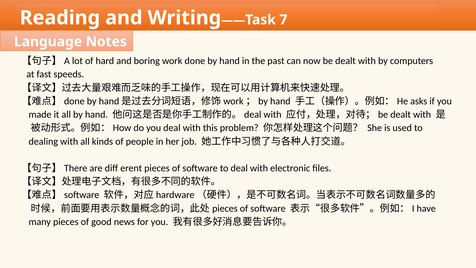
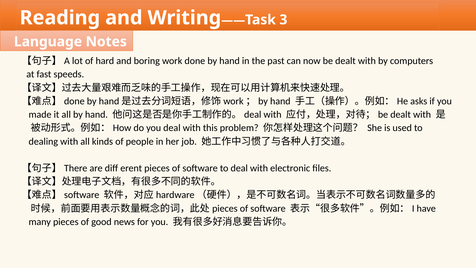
7: 7 -> 3
